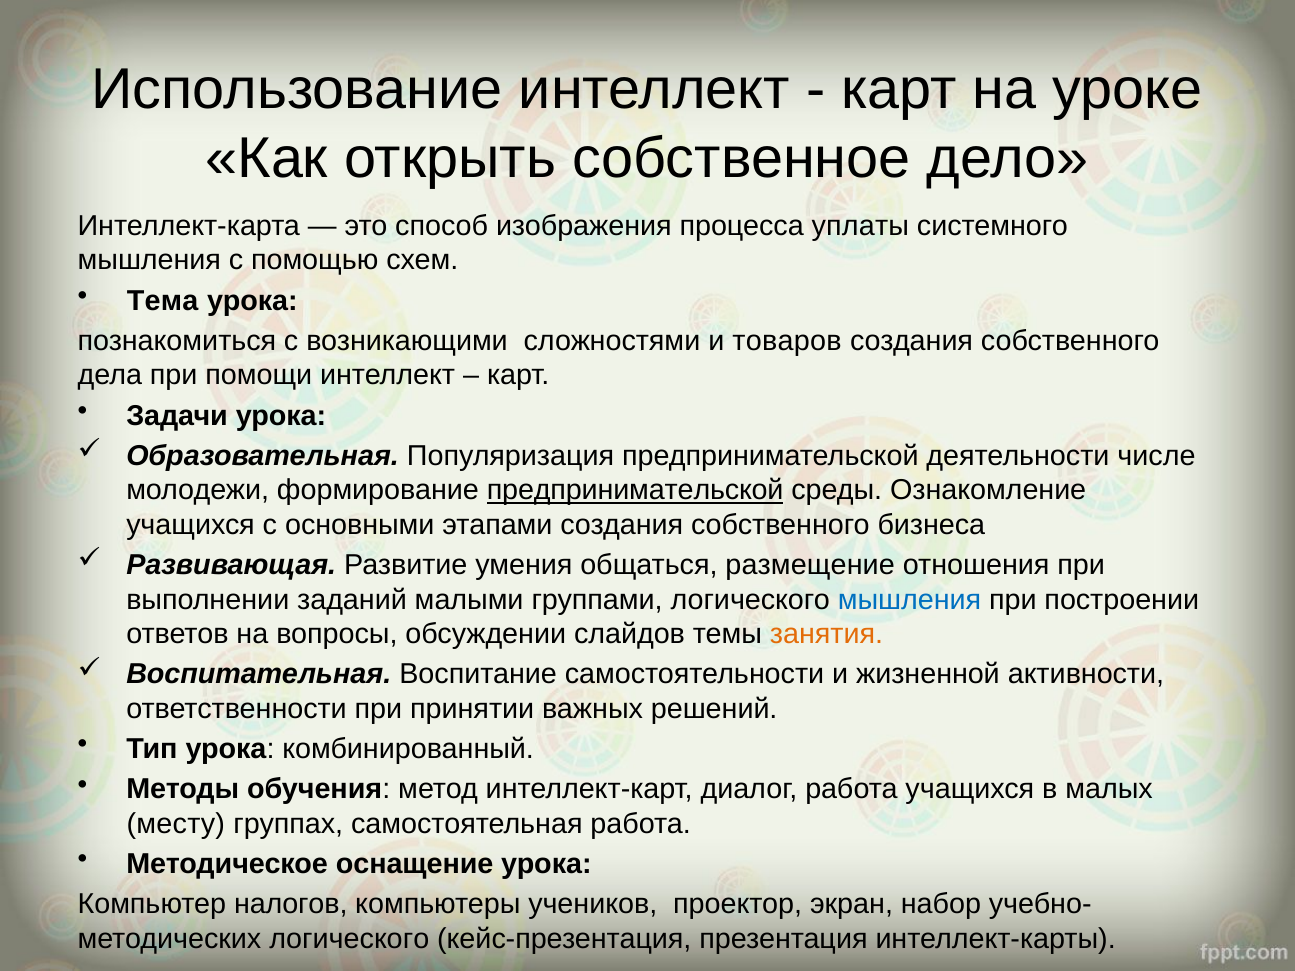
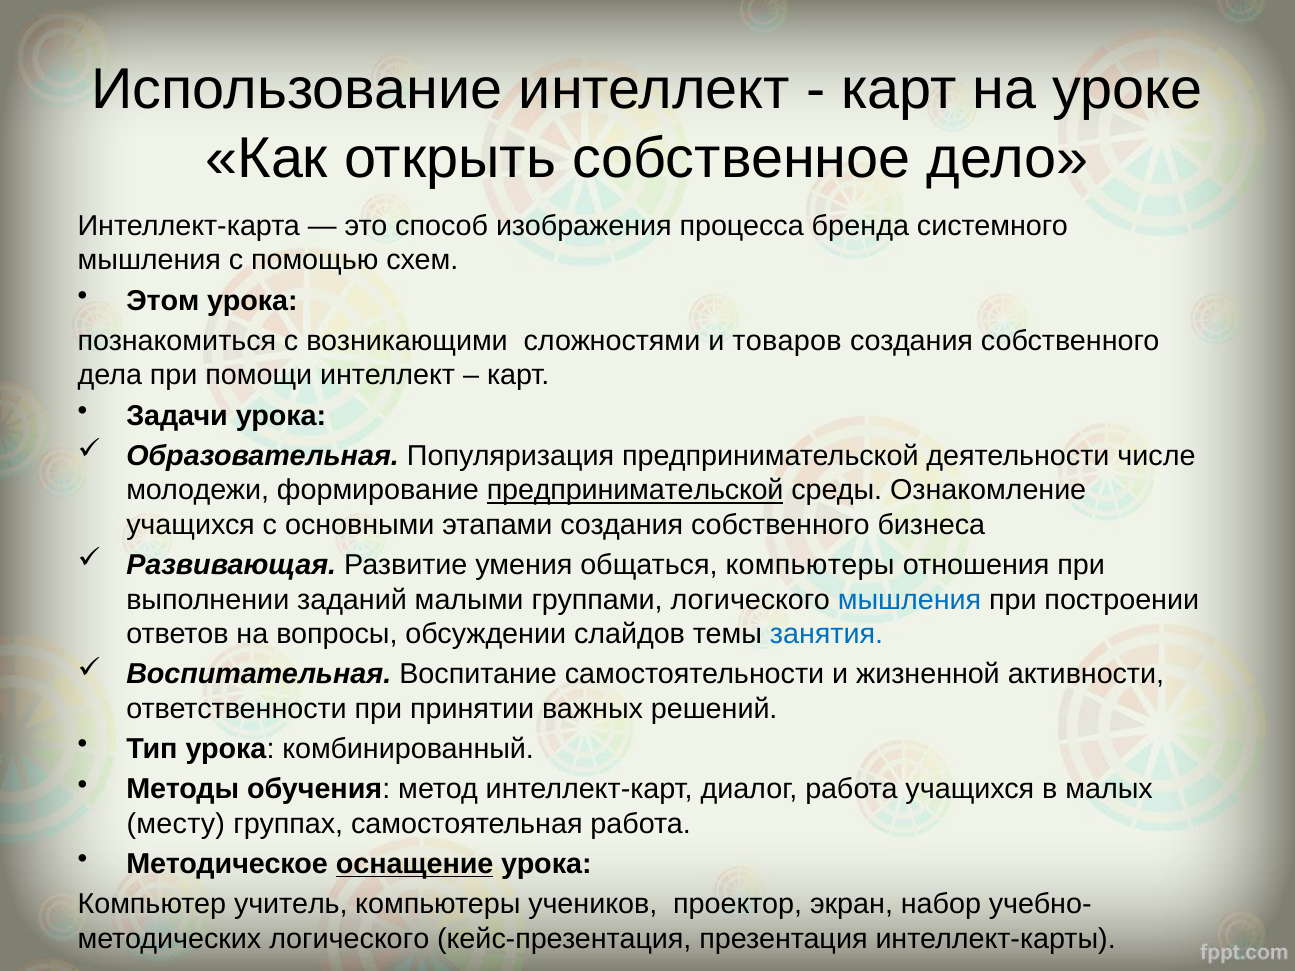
уплаты: уплаты -> бренда
Тема: Тема -> Этом
общаться размещение: размещение -> компьютеры
занятия colour: orange -> blue
оснащение underline: none -> present
налогов: налогов -> учитель
